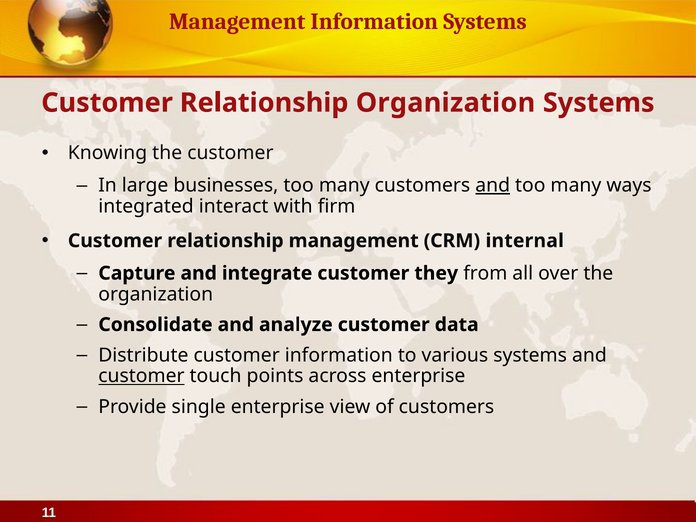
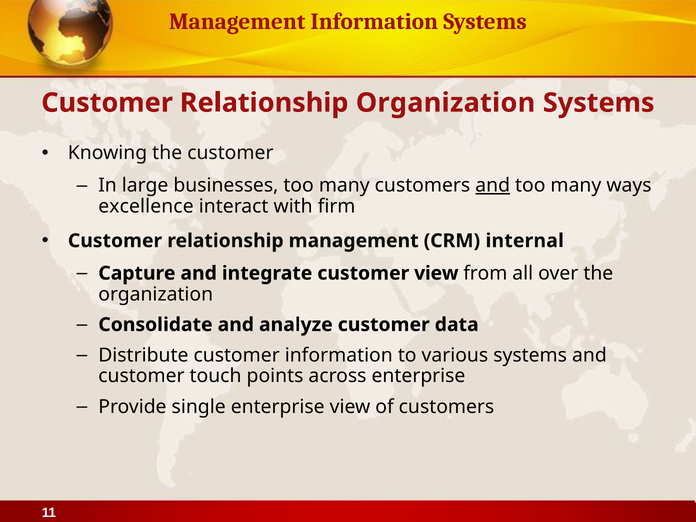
integrated: integrated -> excellence
customer they: they -> view
customer at (141, 376) underline: present -> none
